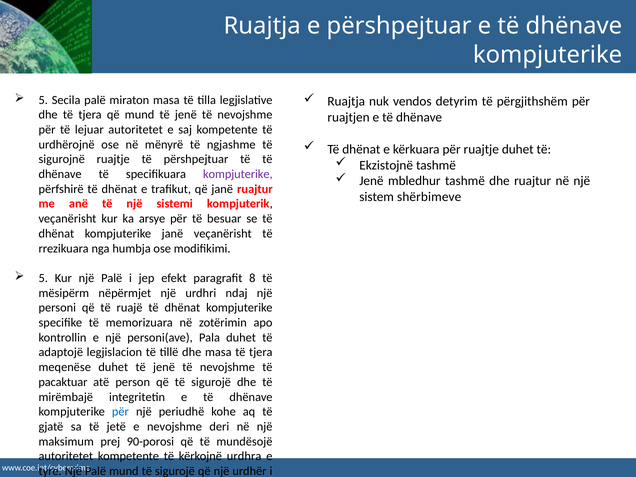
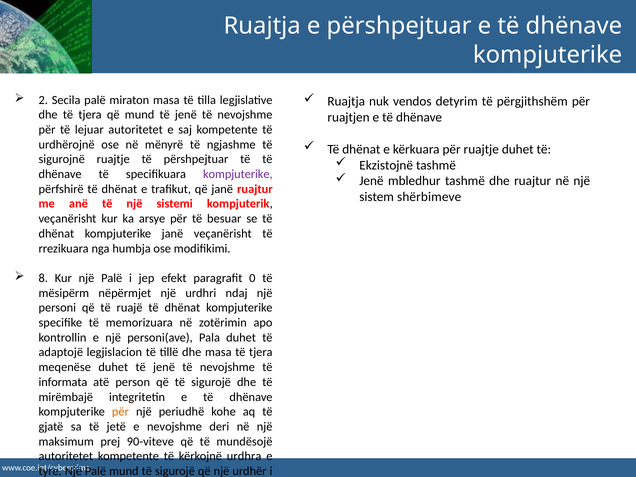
5 at (43, 100): 5 -> 2
5 at (43, 278): 5 -> 8
8: 8 -> 0
pacaktuar: pacaktuar -> informata
për at (120, 412) colour: blue -> orange
90-porosi: 90-porosi -> 90-viteve
